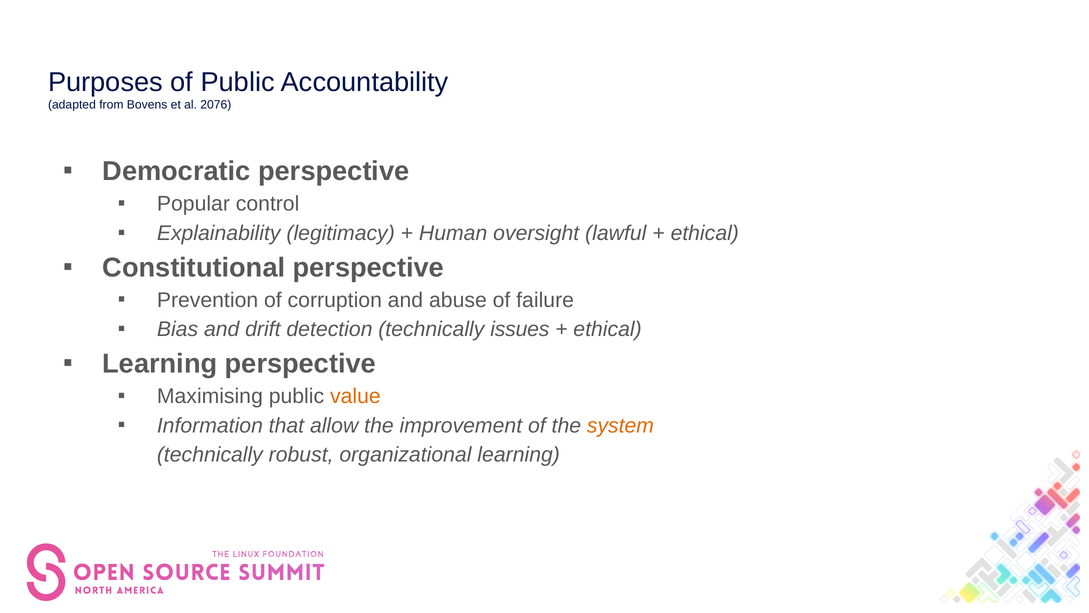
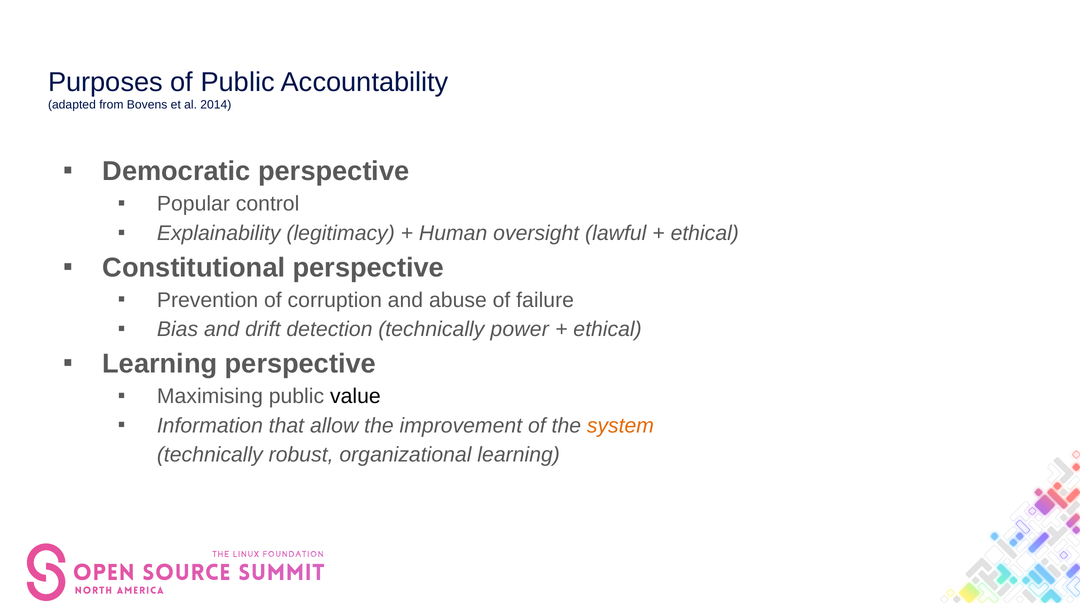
2076: 2076 -> 2014
issues: issues -> power
value colour: orange -> black
